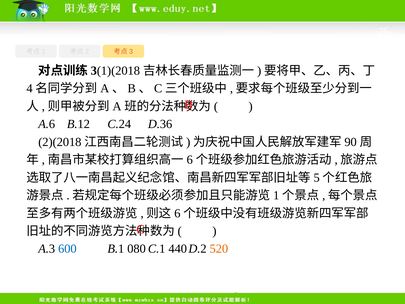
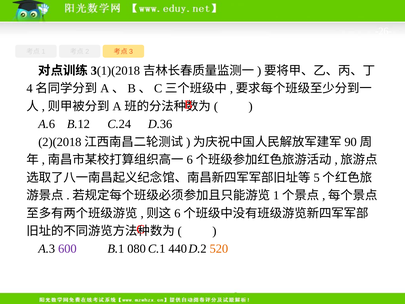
600 colour: blue -> purple
